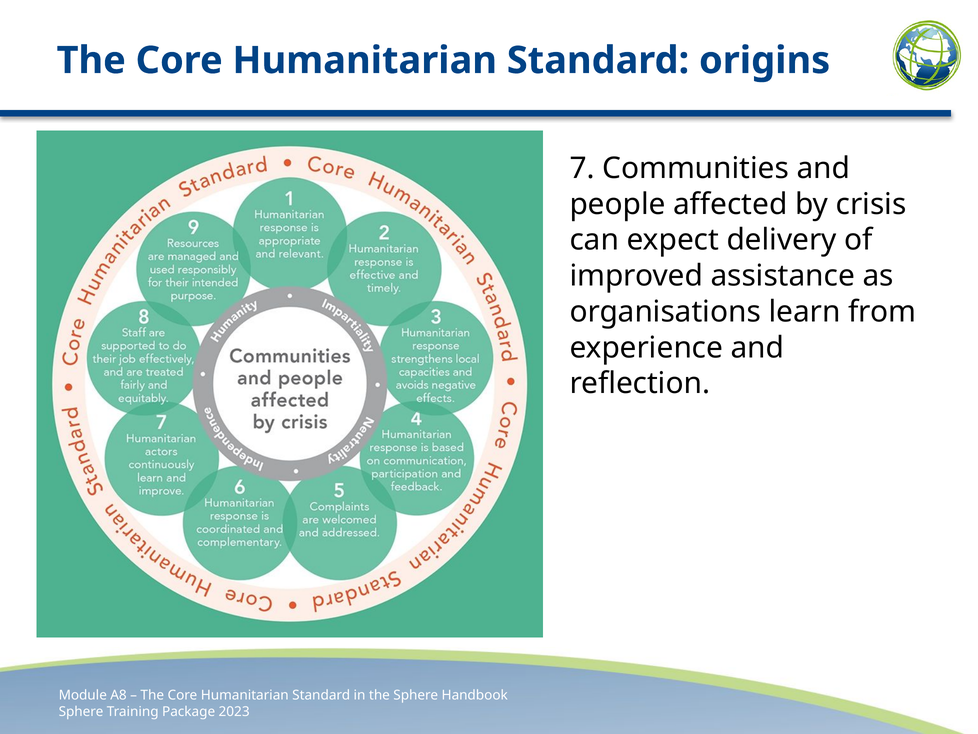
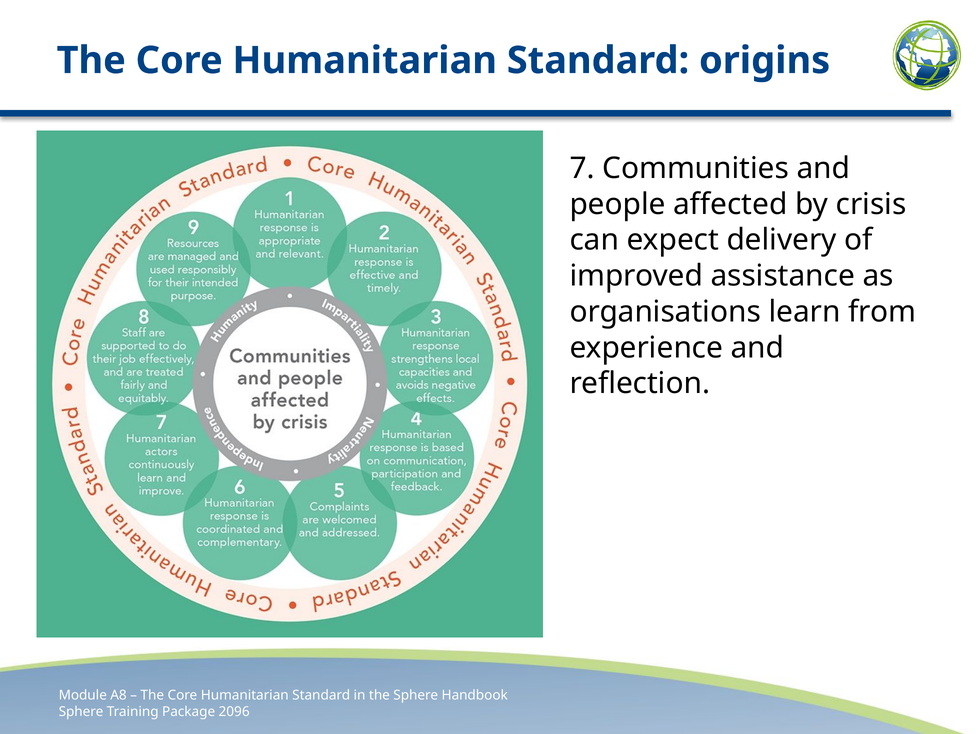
2023: 2023 -> 2096
